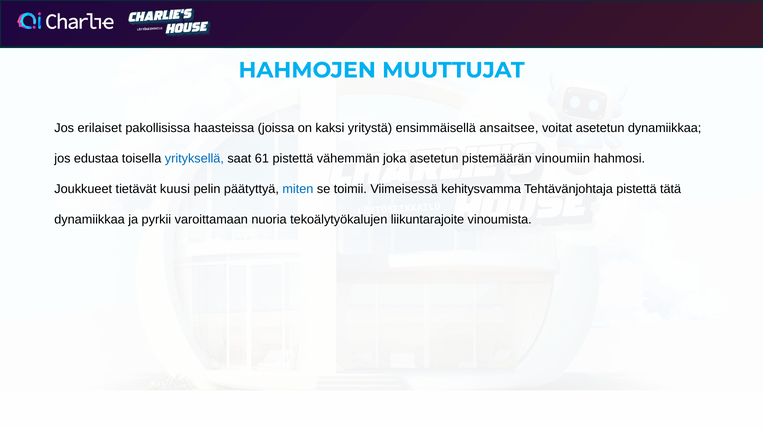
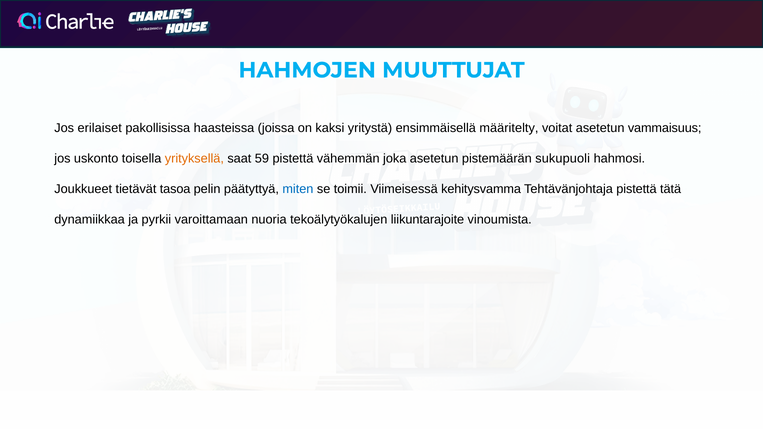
ansaitsee: ansaitsee -> määritelty
asetetun dynamiikkaa: dynamiikkaa -> vammaisuus
edustaa: edustaa -> uskonto
yrityksellä colour: blue -> orange
61: 61 -> 59
vinoumiin: vinoumiin -> sukupuoli
kuusi: kuusi -> tasoa
